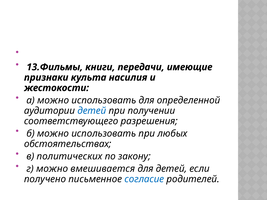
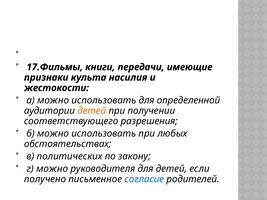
13.Фильмы: 13.Фильмы -> 17.Фильмы
детей at (92, 111) colour: blue -> orange
вмешивается: вмешивается -> руководителя
